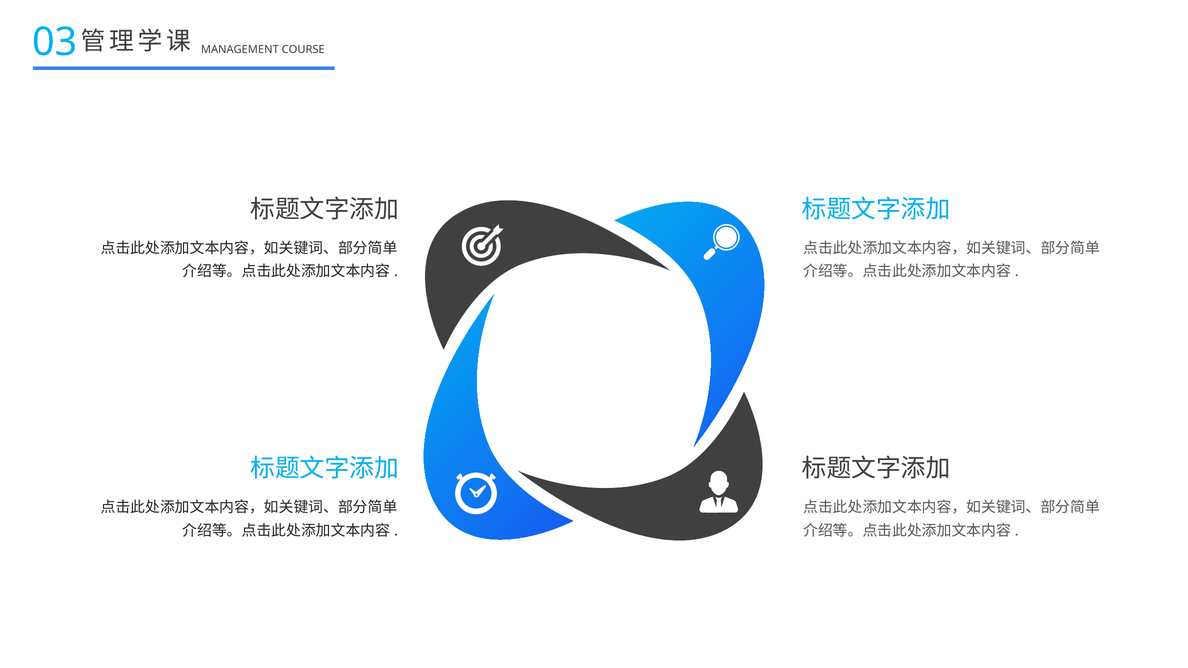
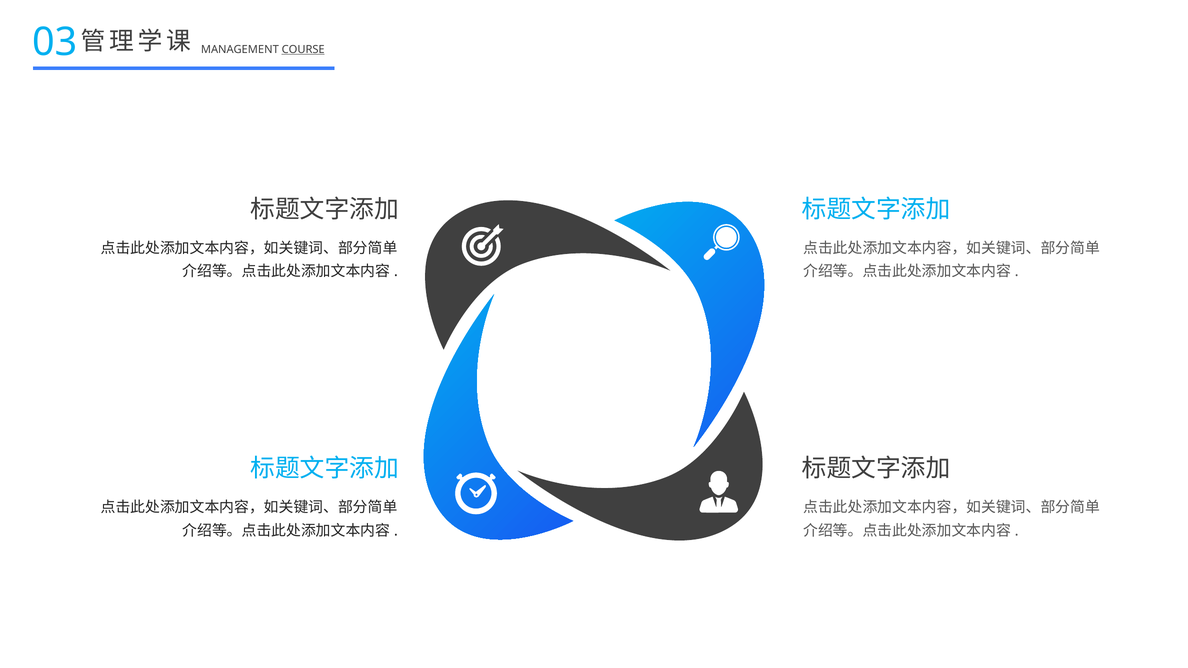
COURSE underline: none -> present
